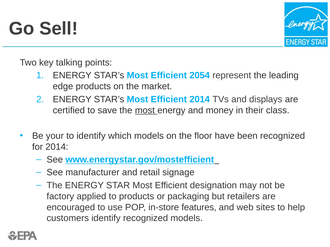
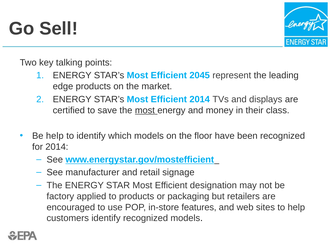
2054: 2054 -> 2045
Be your: your -> help
